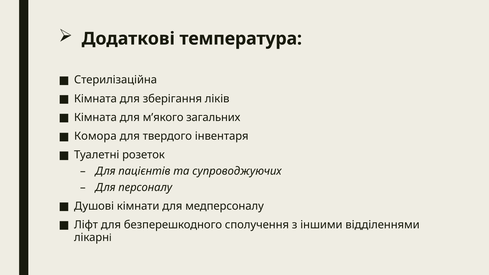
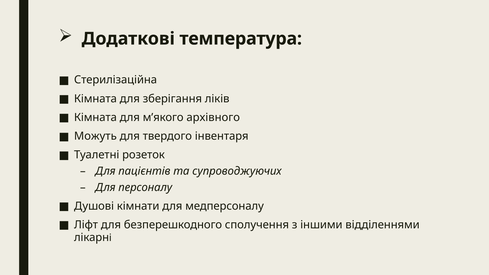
загальних: загальних -> архівного
Комора: Комора -> Можуть
